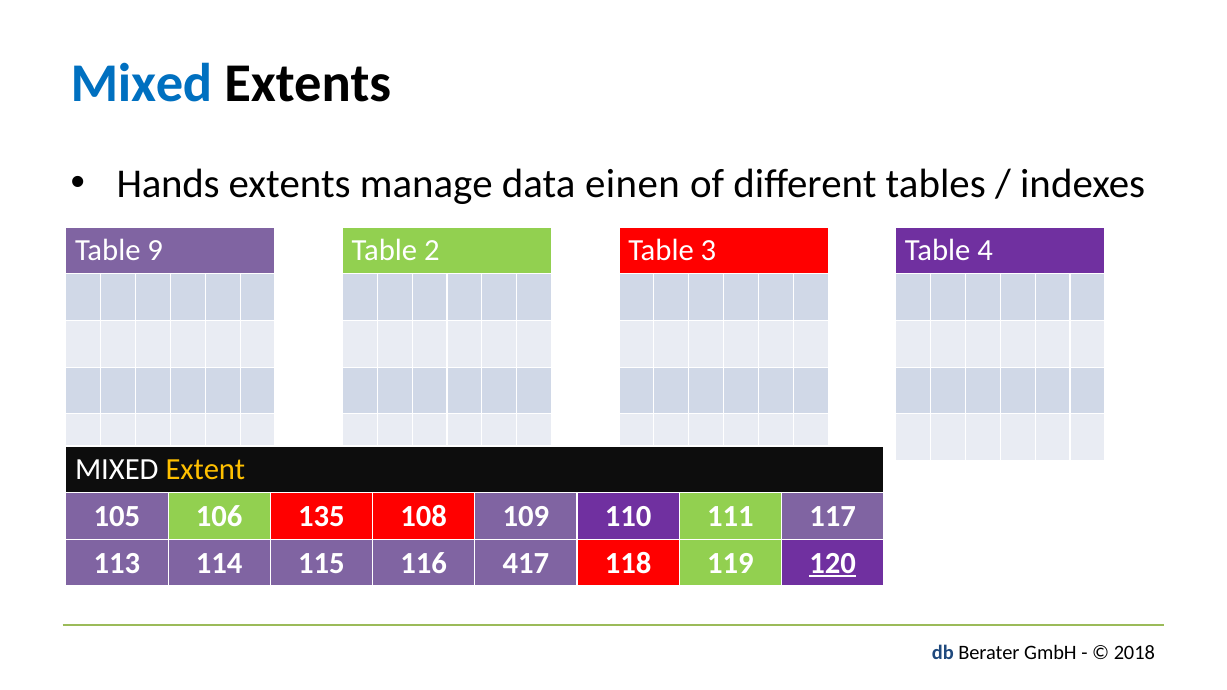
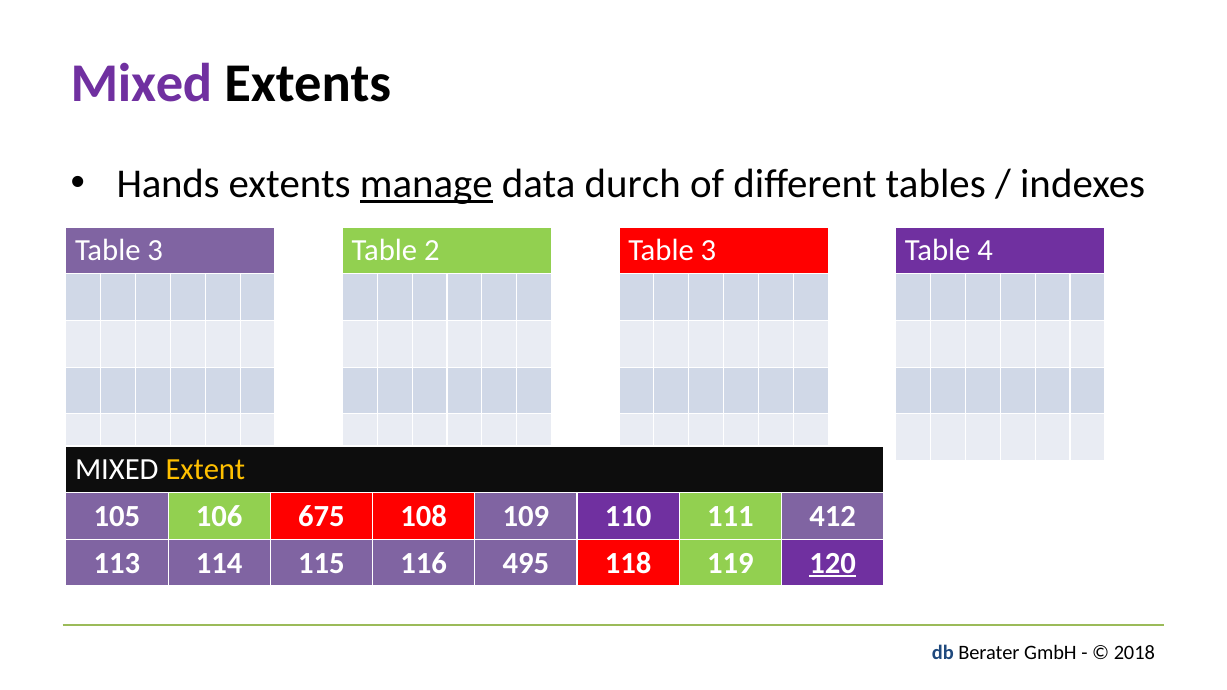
Mixed at (141, 83) colour: blue -> purple
manage underline: none -> present
einen: einen -> durch
9 at (155, 251): 9 -> 3
135: 135 -> 675
117: 117 -> 412
417: 417 -> 495
